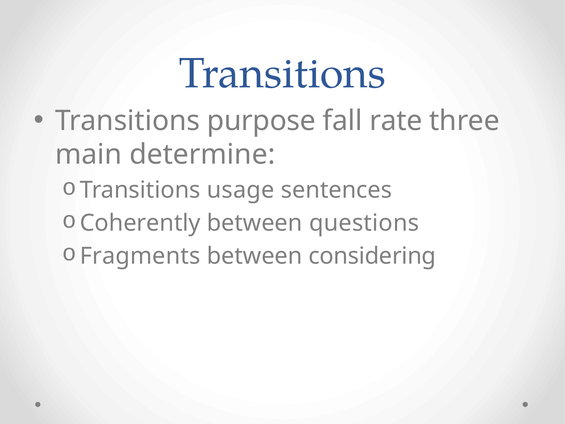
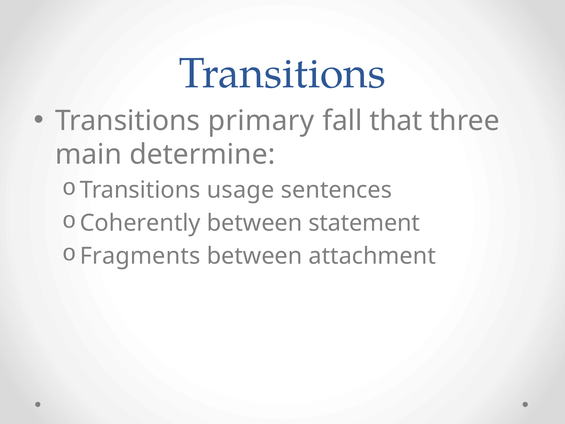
purpose: purpose -> primary
rate: rate -> that
questions: questions -> statement
considering: considering -> attachment
